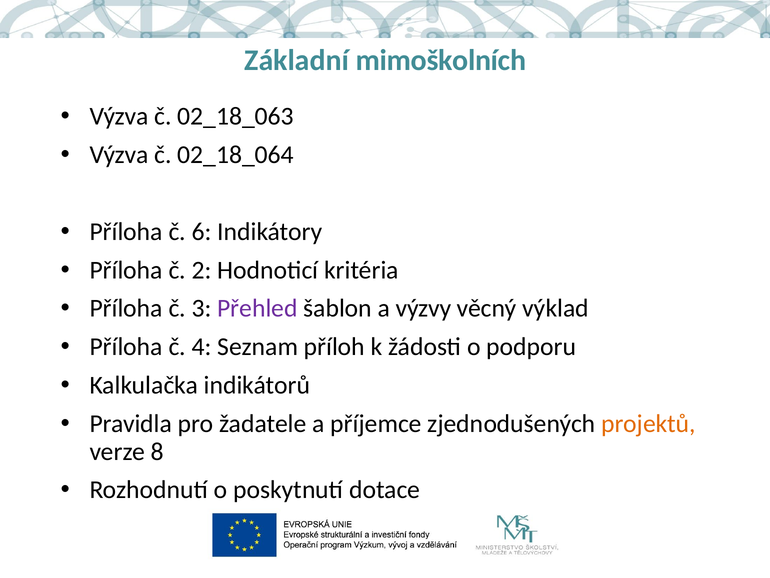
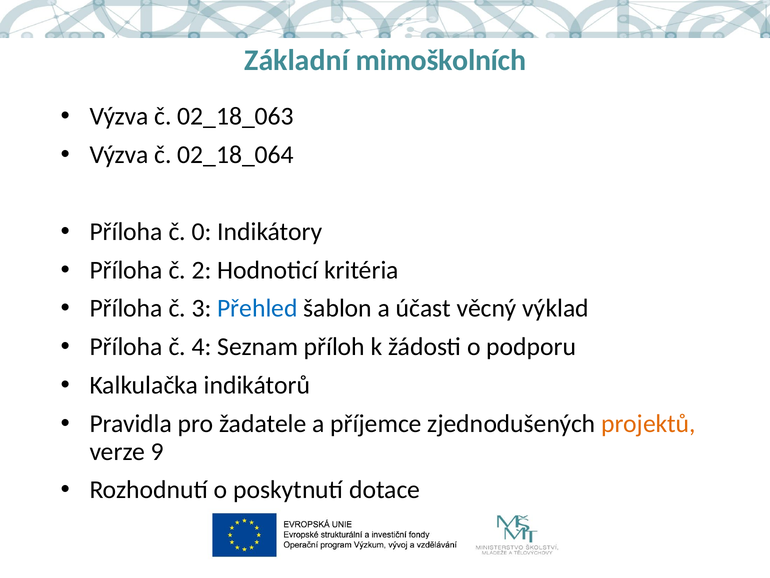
6: 6 -> 0
Přehled colour: purple -> blue
výzvy: výzvy -> účast
8: 8 -> 9
